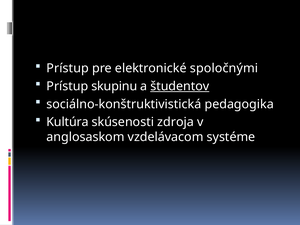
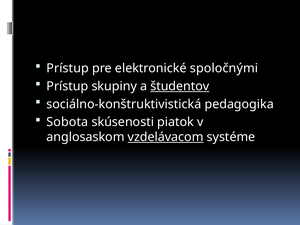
skupinu: skupinu -> skupiny
Kultúra: Kultúra -> Sobota
zdroja: zdroja -> piatok
vzdelávacom underline: none -> present
